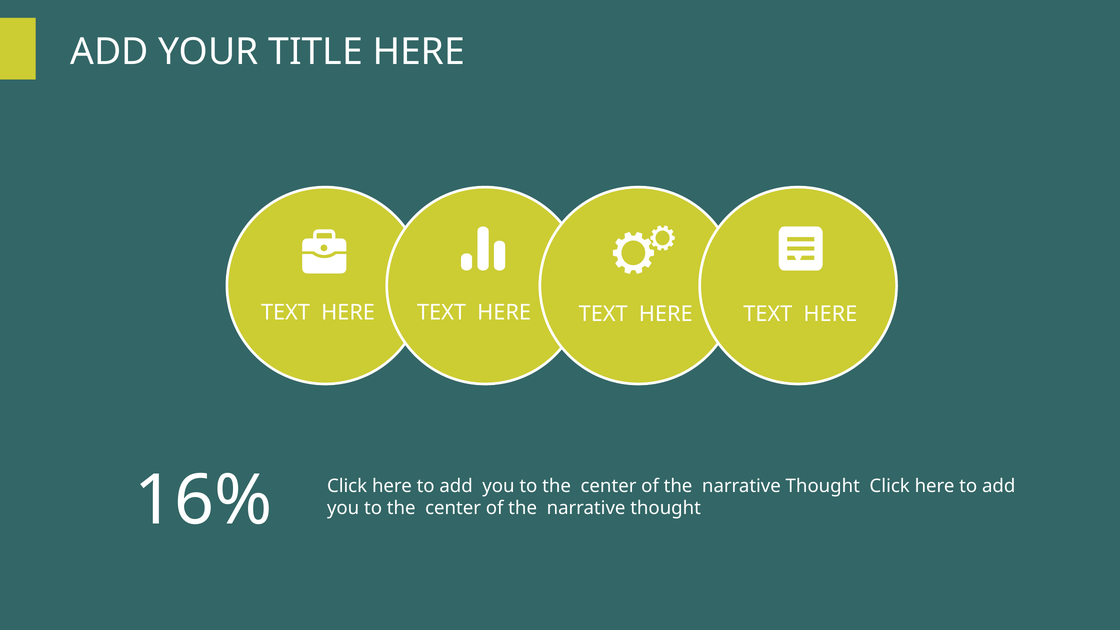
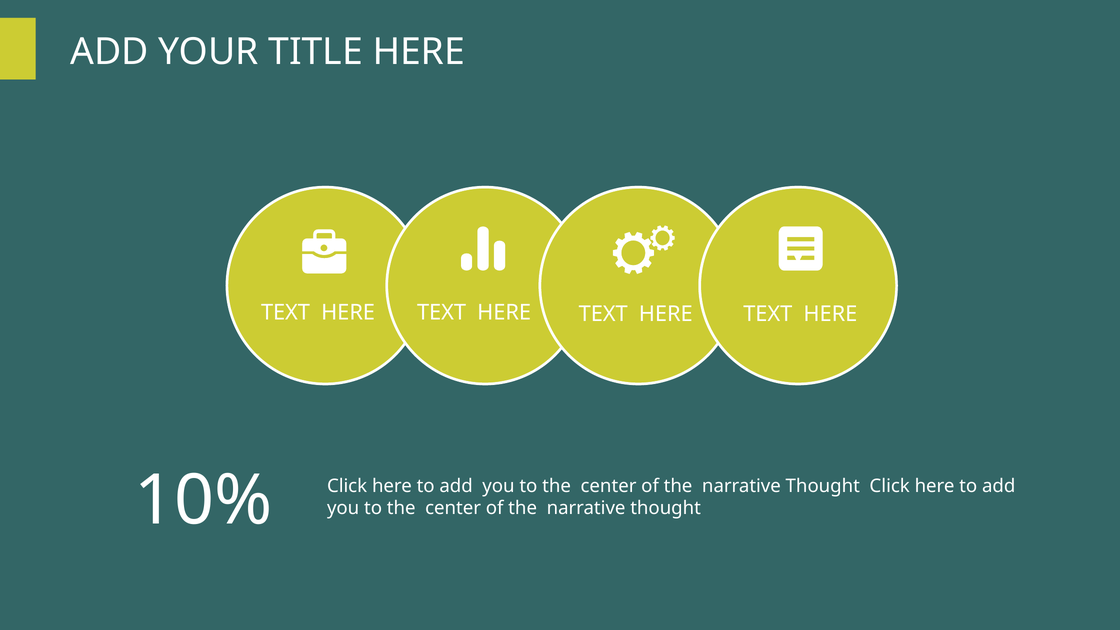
16%: 16% -> 10%
